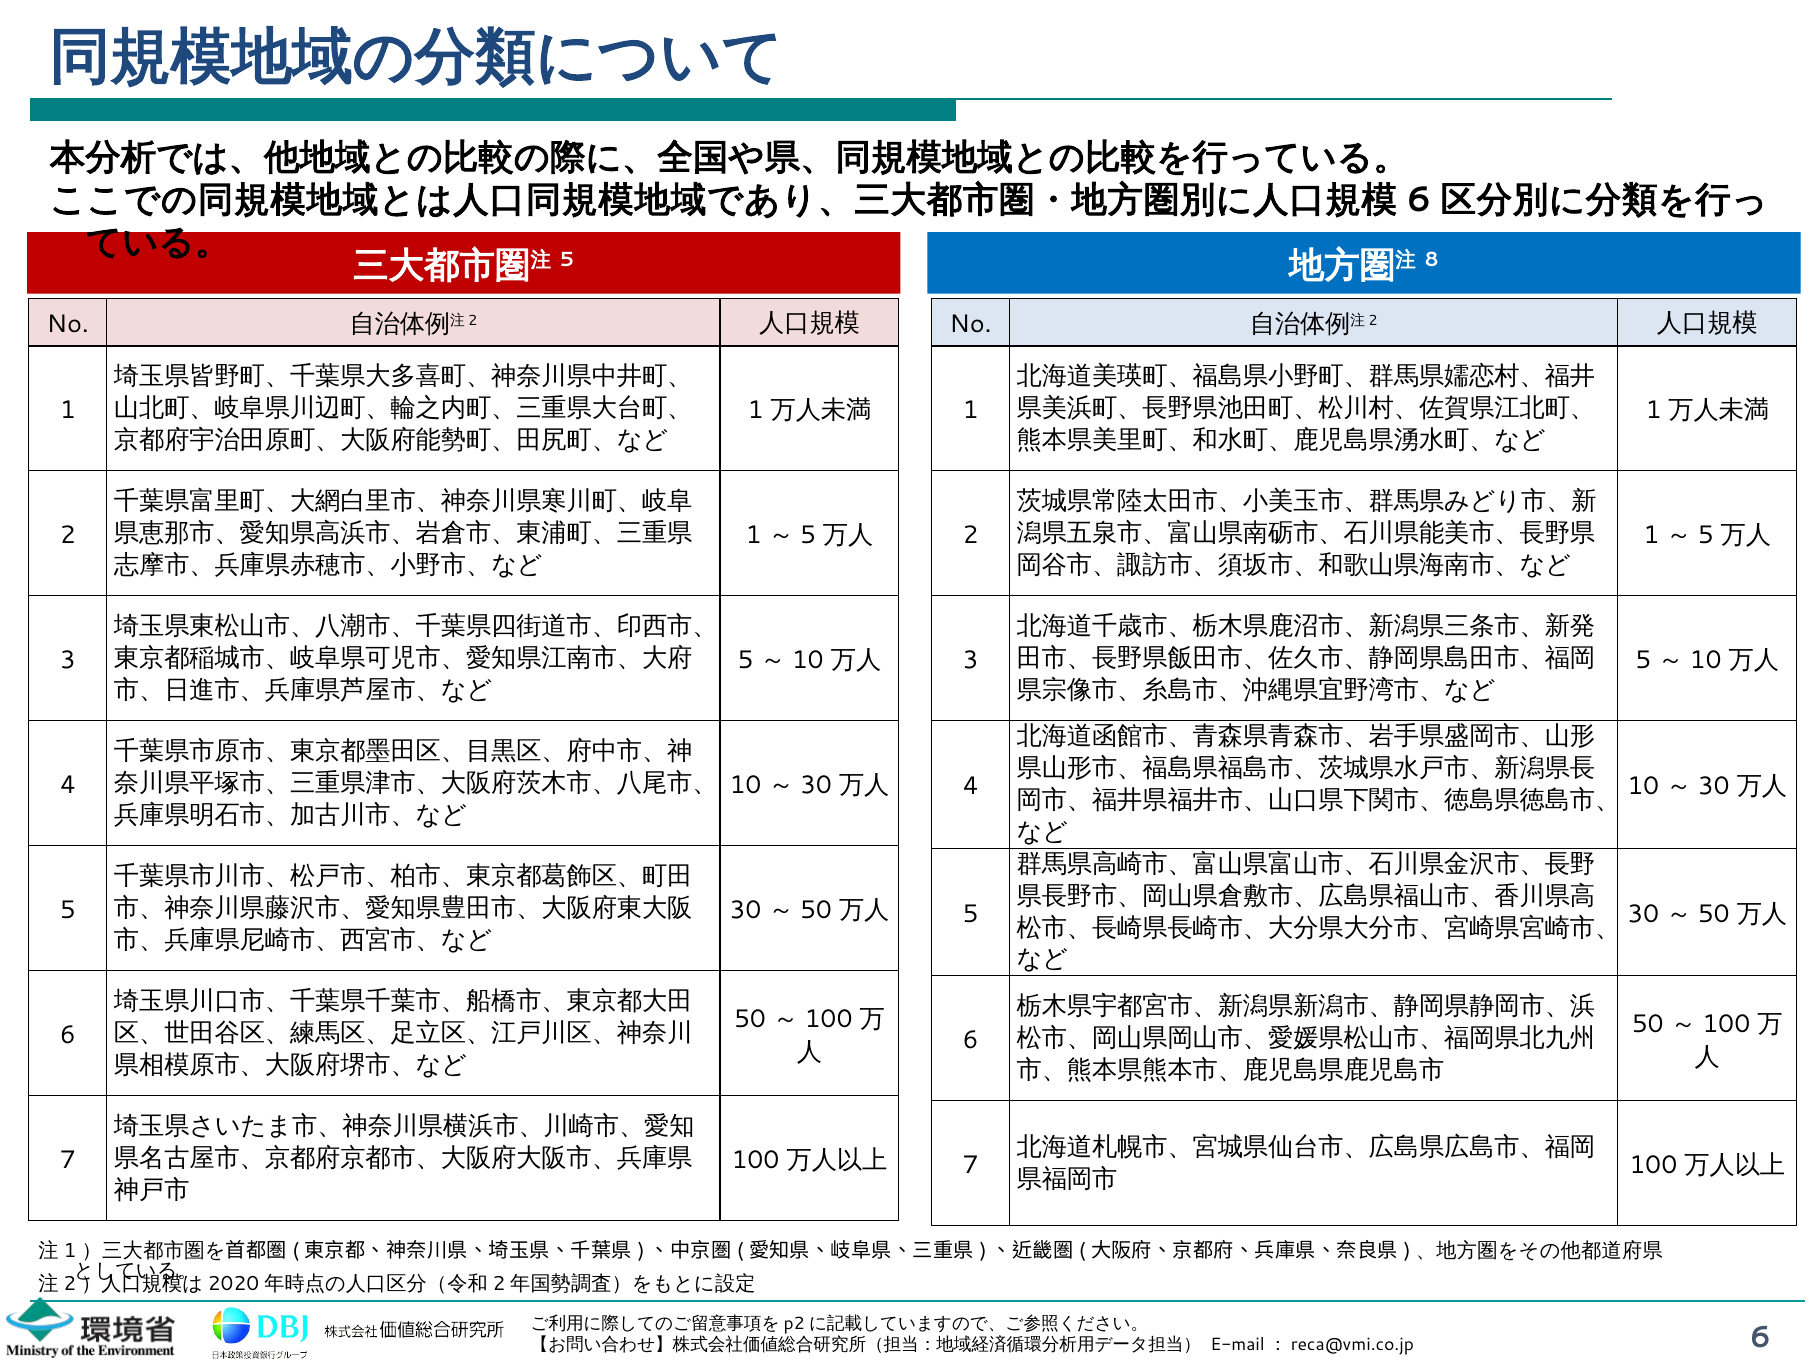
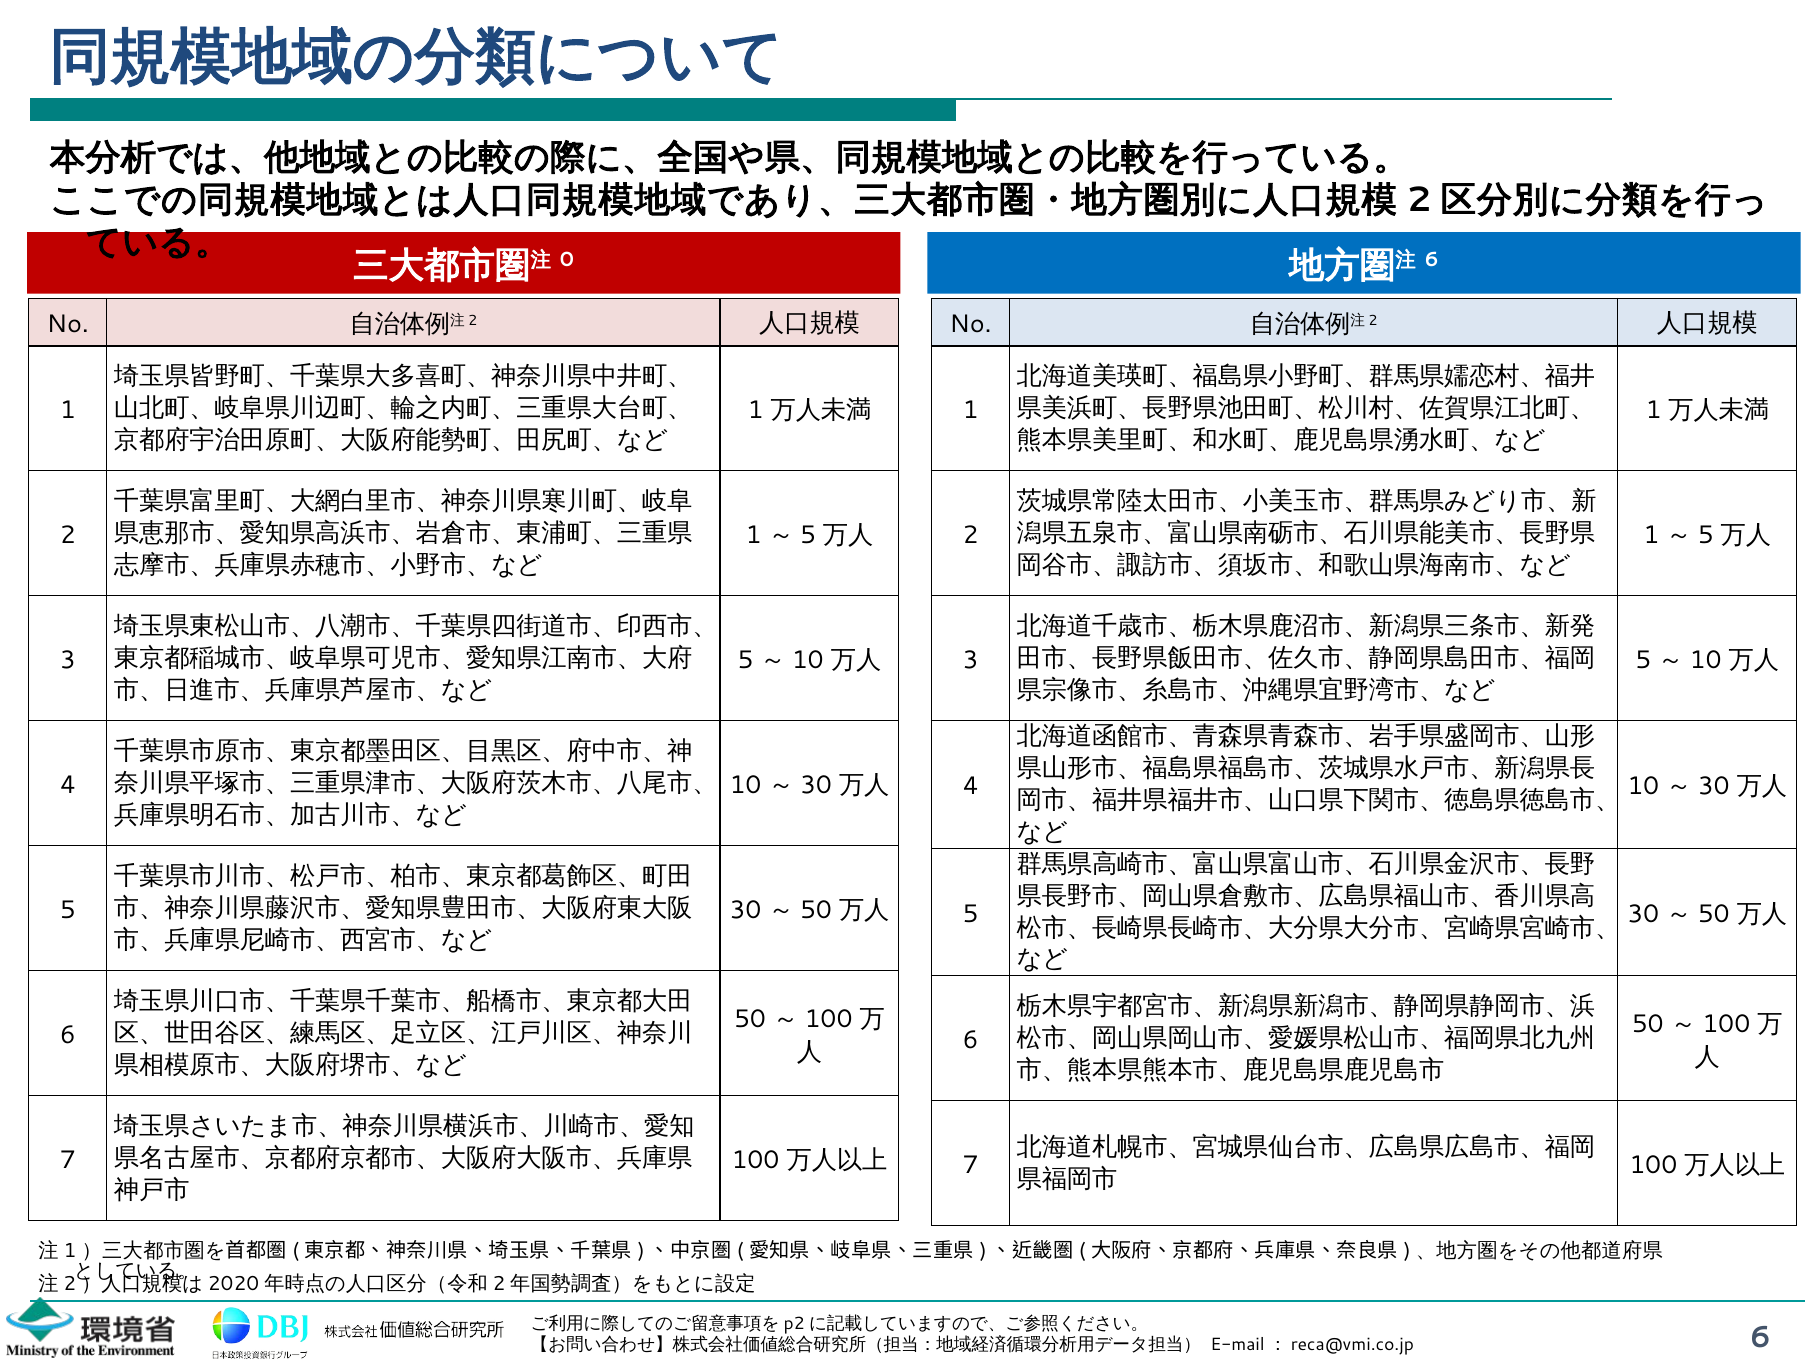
6 at (1419, 200): 6 -> 2
5 at (567, 260): 5 -> 0
8 at (1432, 260): 8 -> 6
